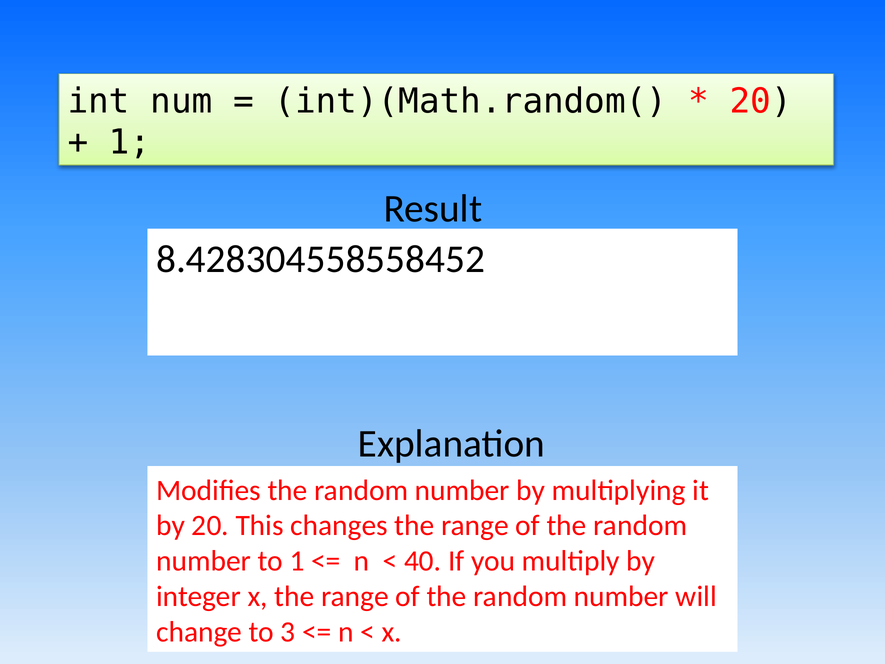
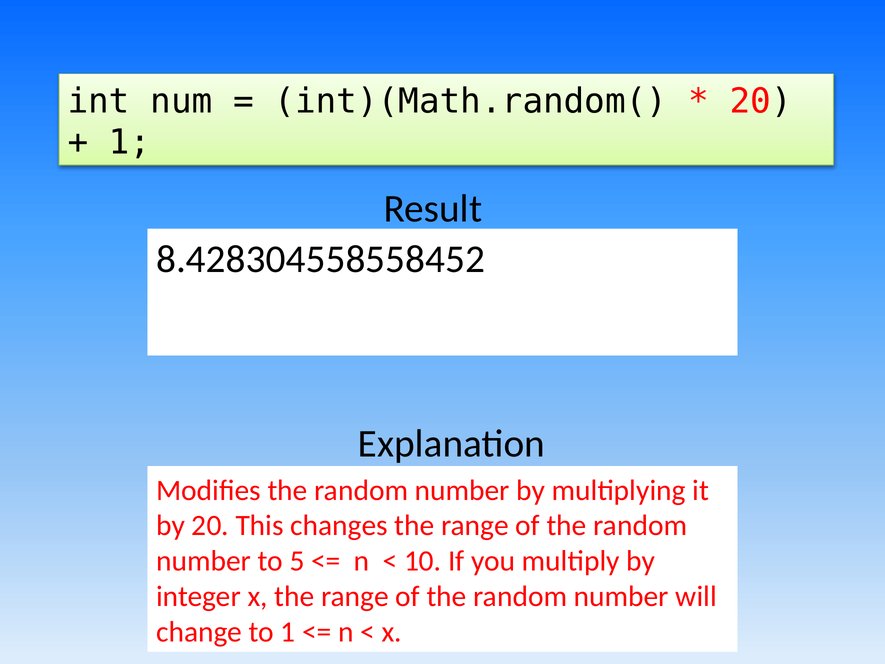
to 1: 1 -> 5
40: 40 -> 10
to 3: 3 -> 1
